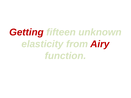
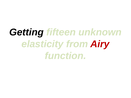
Getting colour: red -> black
